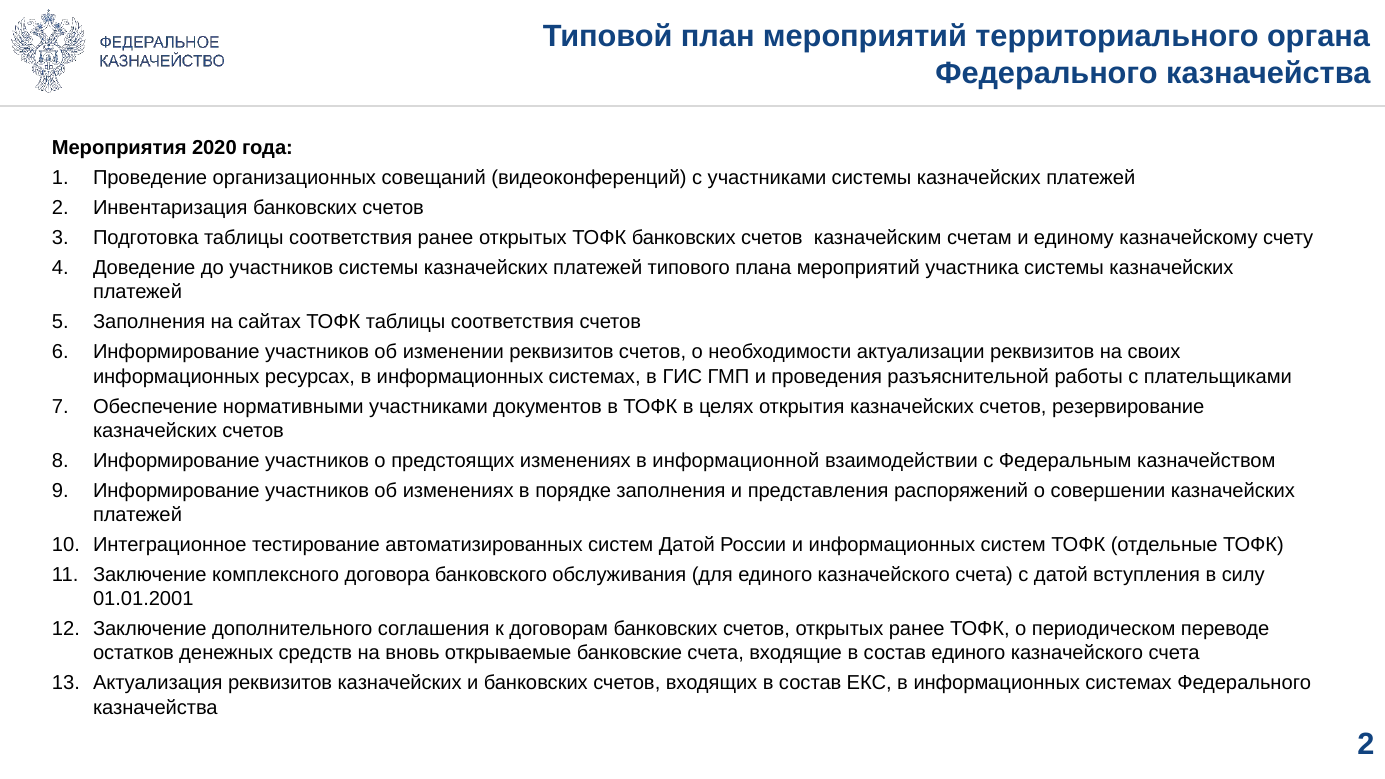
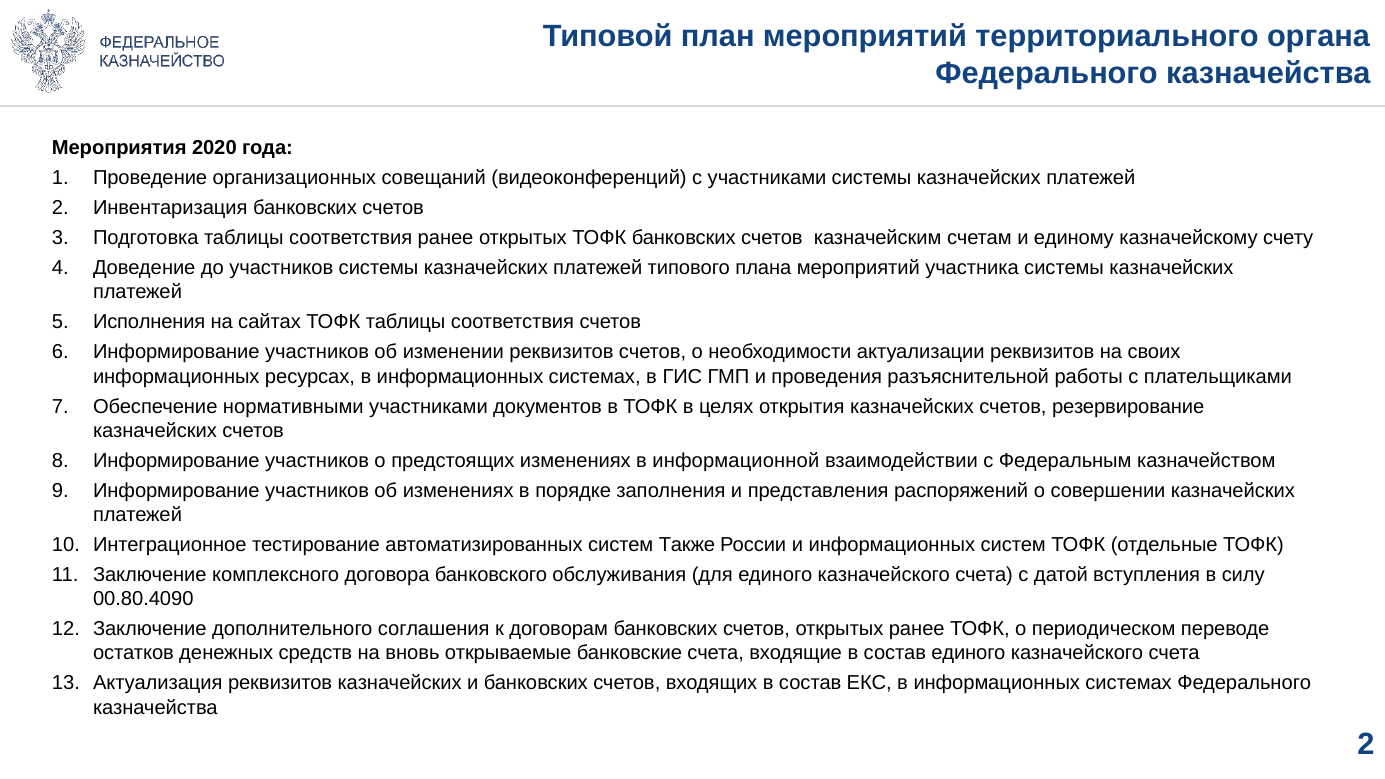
Заполнения at (149, 322): Заполнения -> Исполнения
систем Датой: Датой -> Также
01.01.2001: 01.01.2001 -> 00.80.4090
